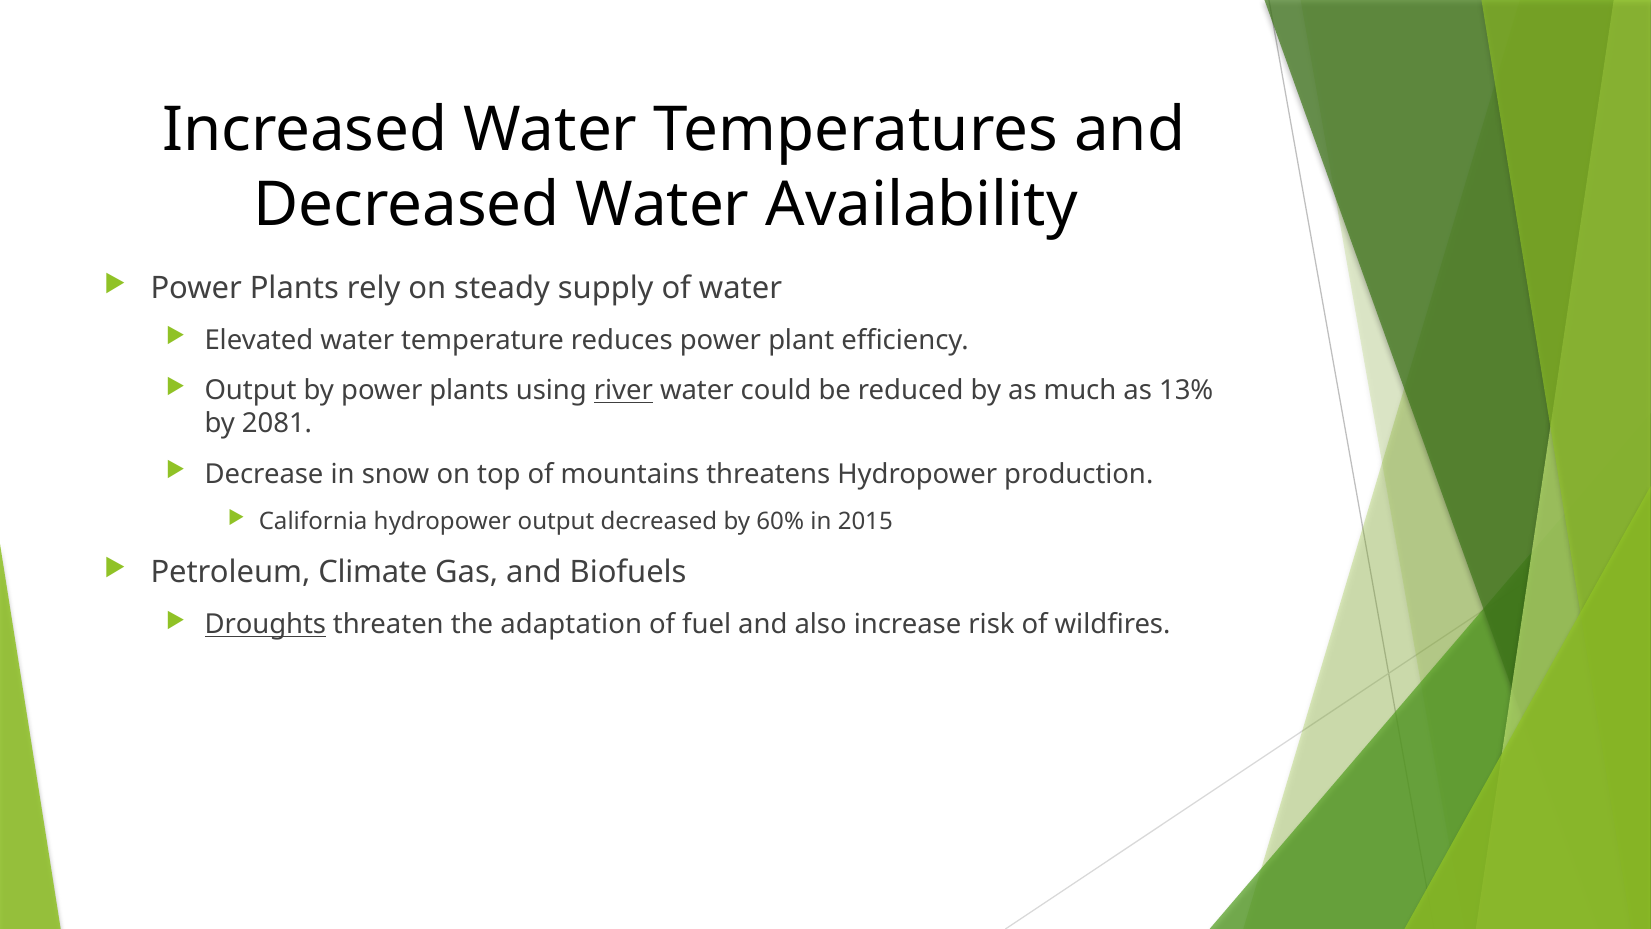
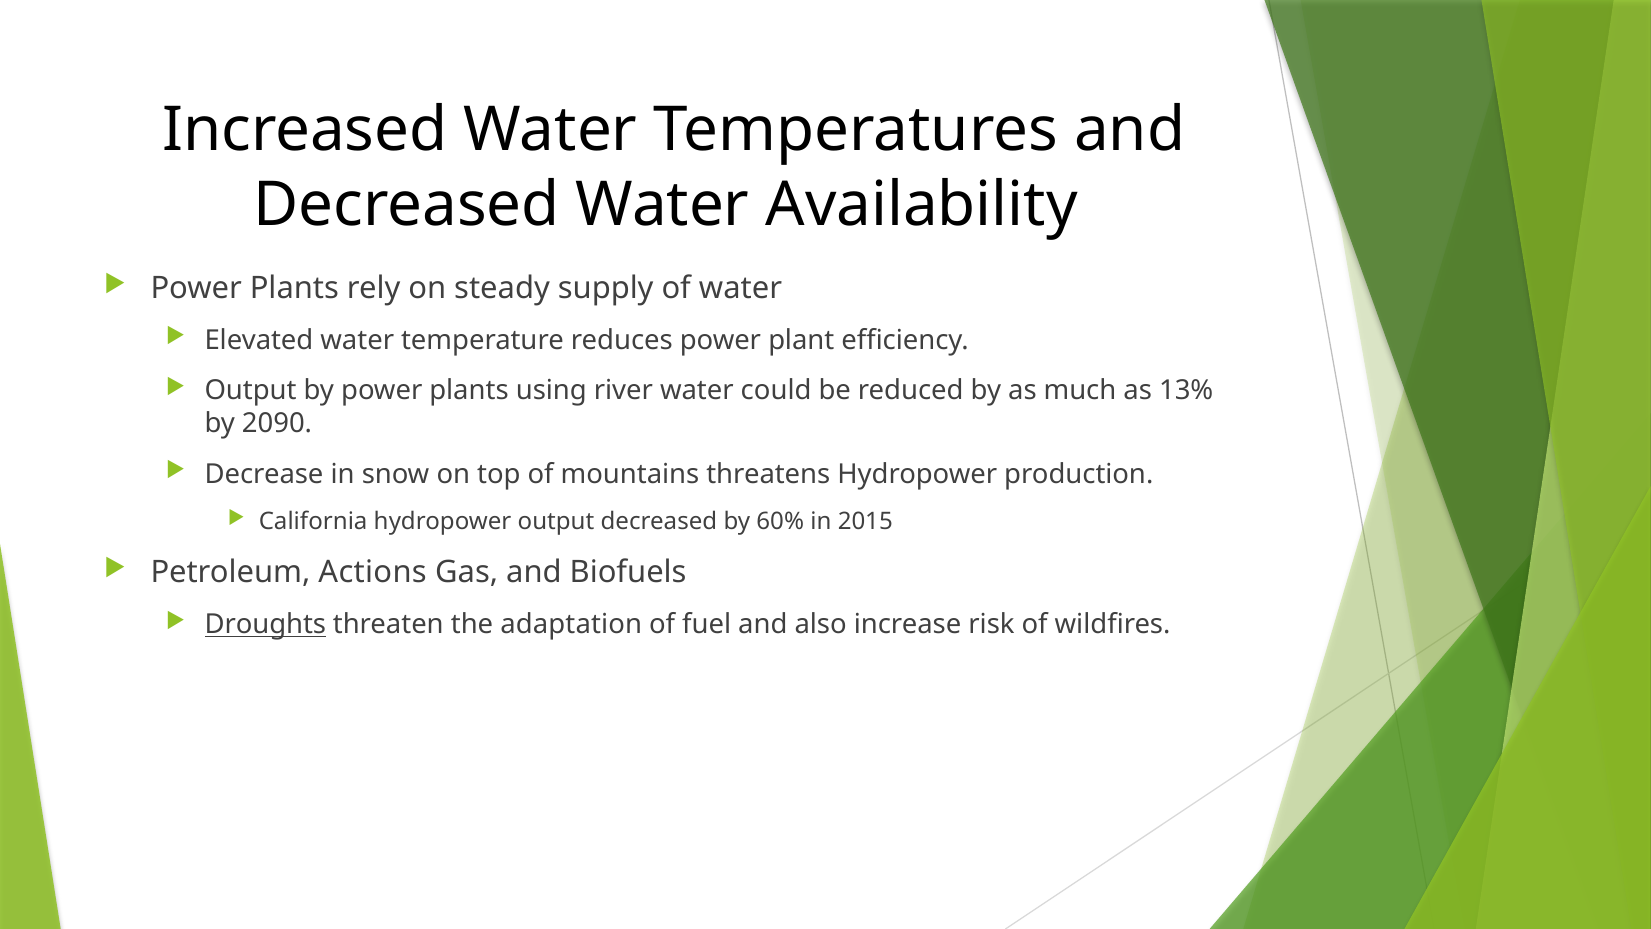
river underline: present -> none
2081: 2081 -> 2090
Climate: Climate -> Actions
